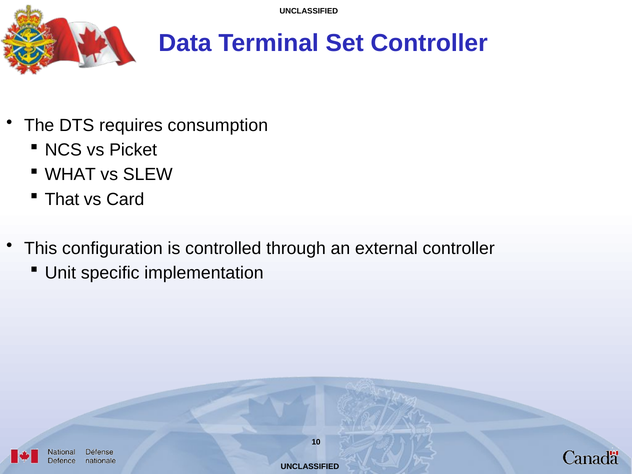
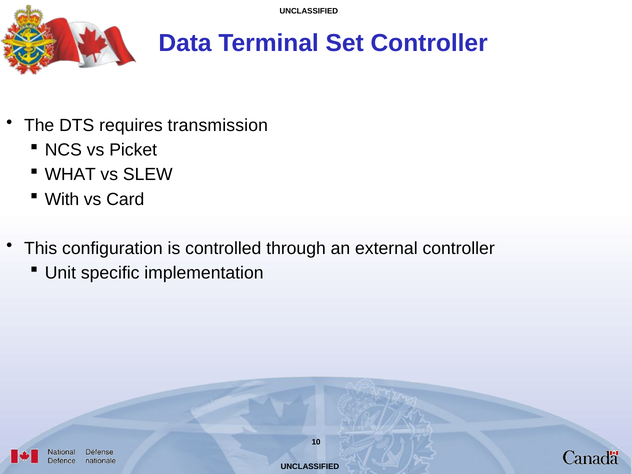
consumption: consumption -> transmission
That: That -> With
